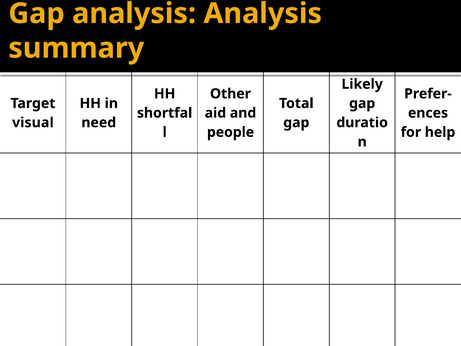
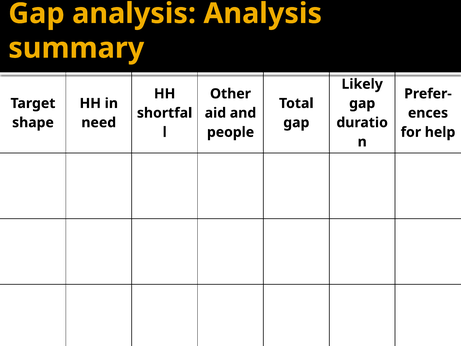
visual: visual -> shape
